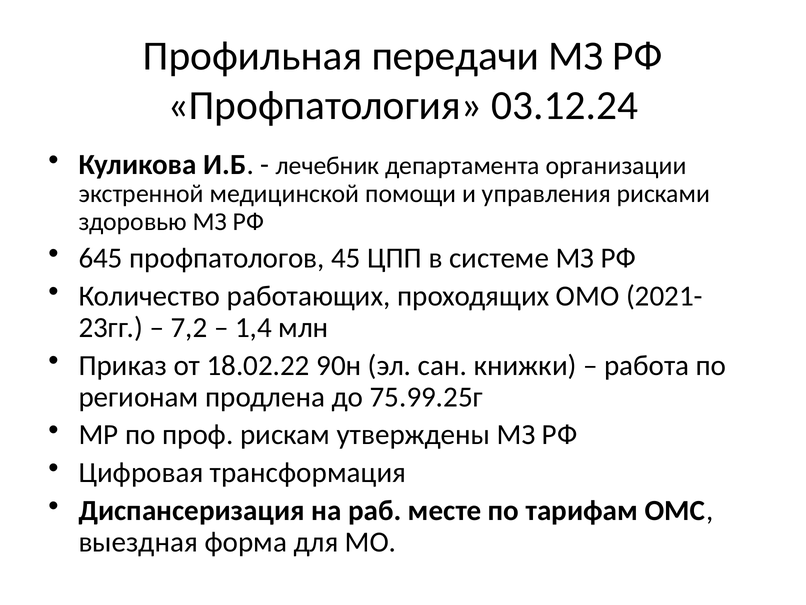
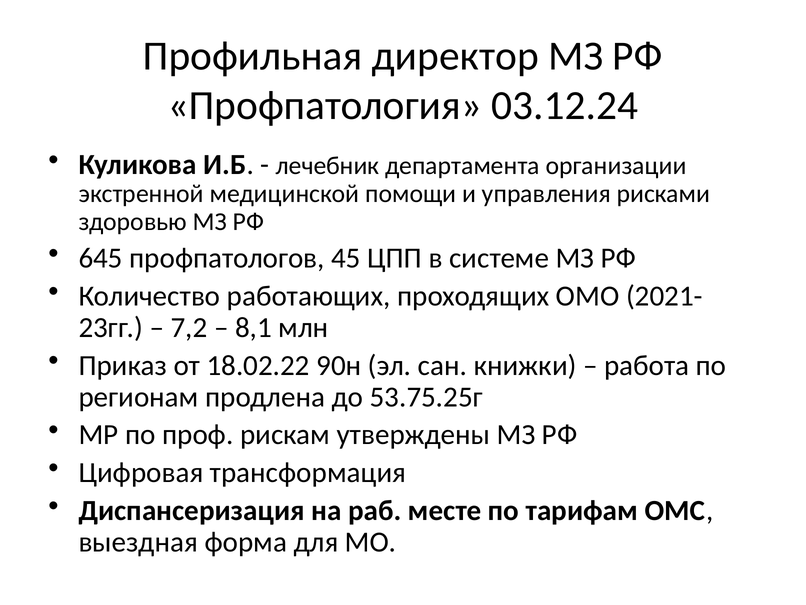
передачи: передачи -> директор
1,4: 1,4 -> 8,1
75.99.25г: 75.99.25г -> 53.75.25г
